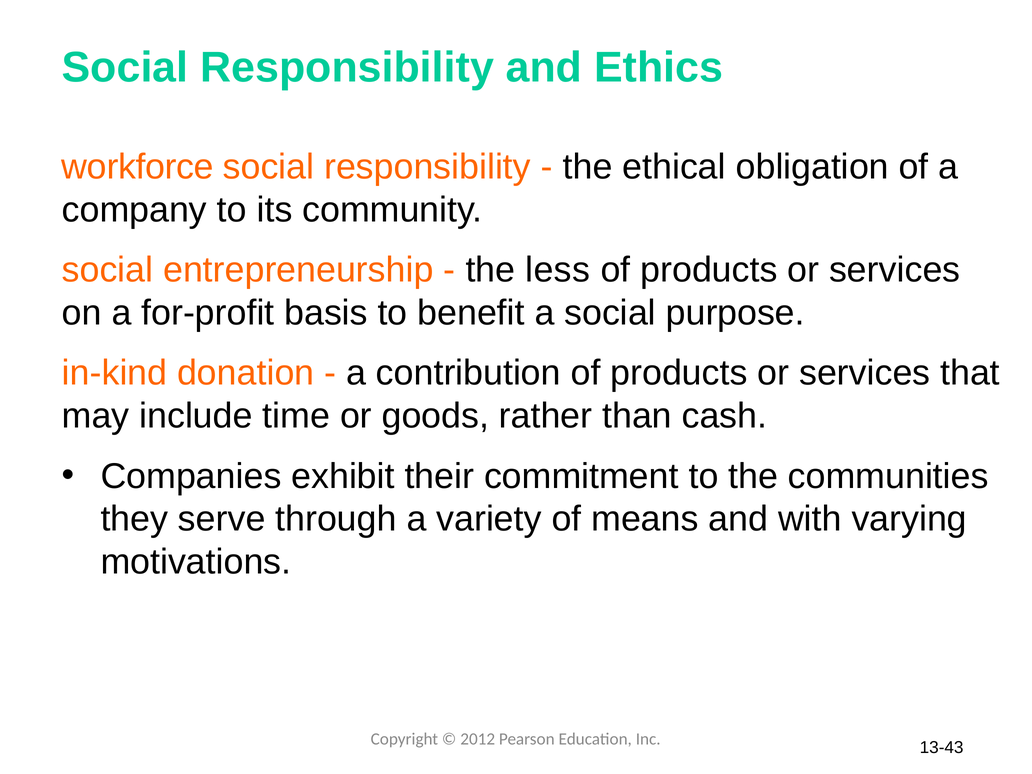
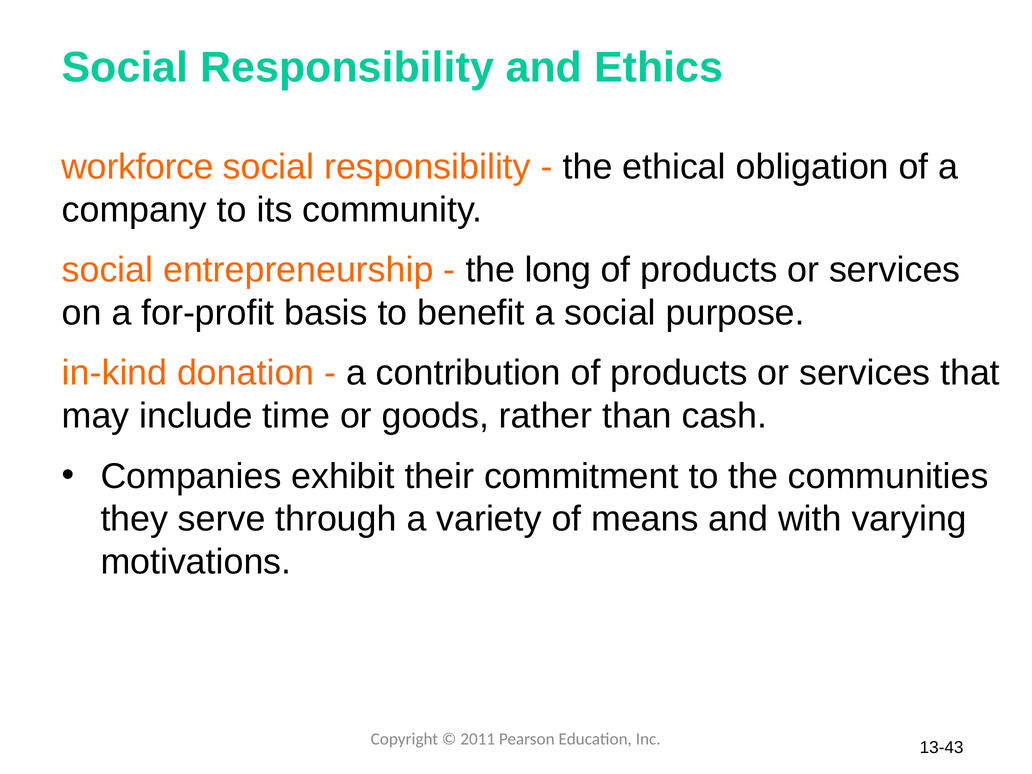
less: less -> long
2012: 2012 -> 2011
